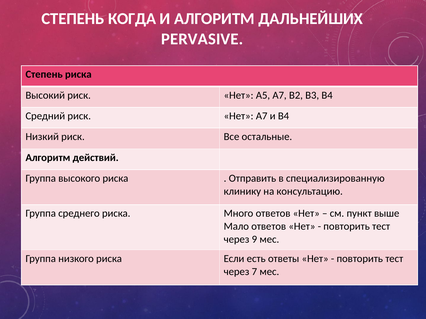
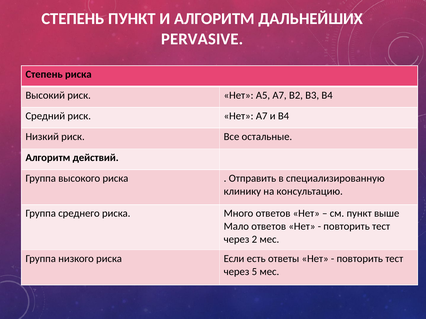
СТЕПЕНЬ КОГДА: КОГДА -> ПУНКТ
9: 9 -> 2
7: 7 -> 5
